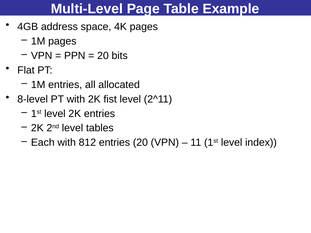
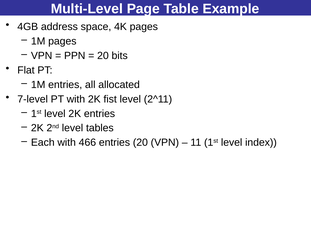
8-level: 8-level -> 7-level
812: 812 -> 466
